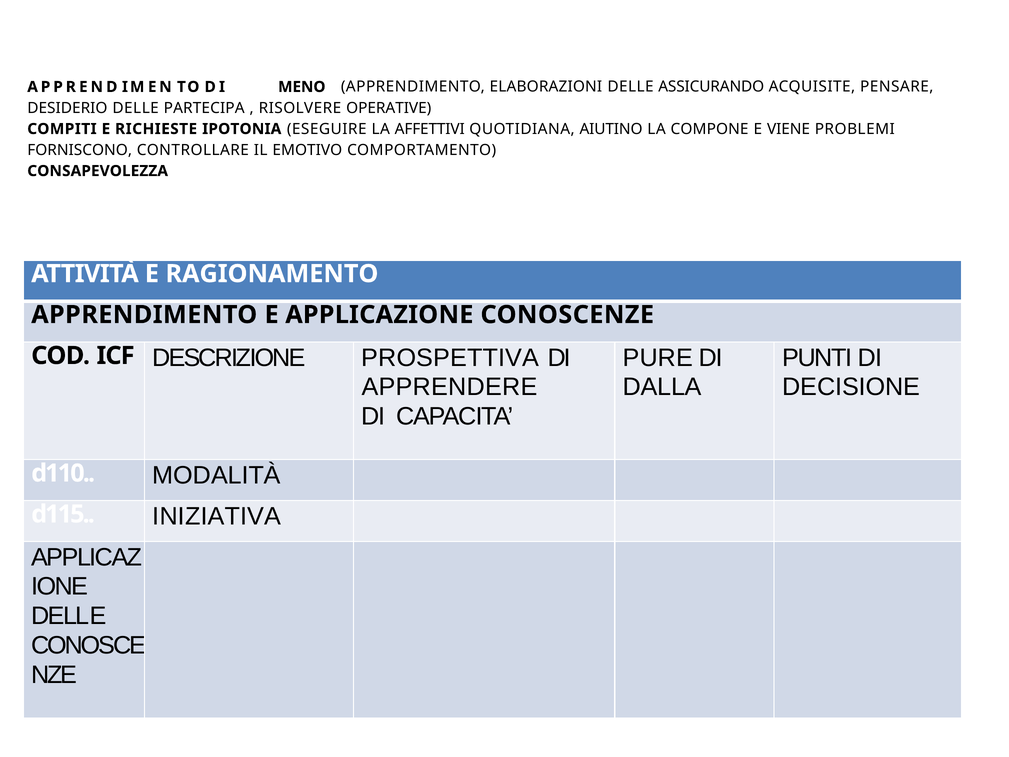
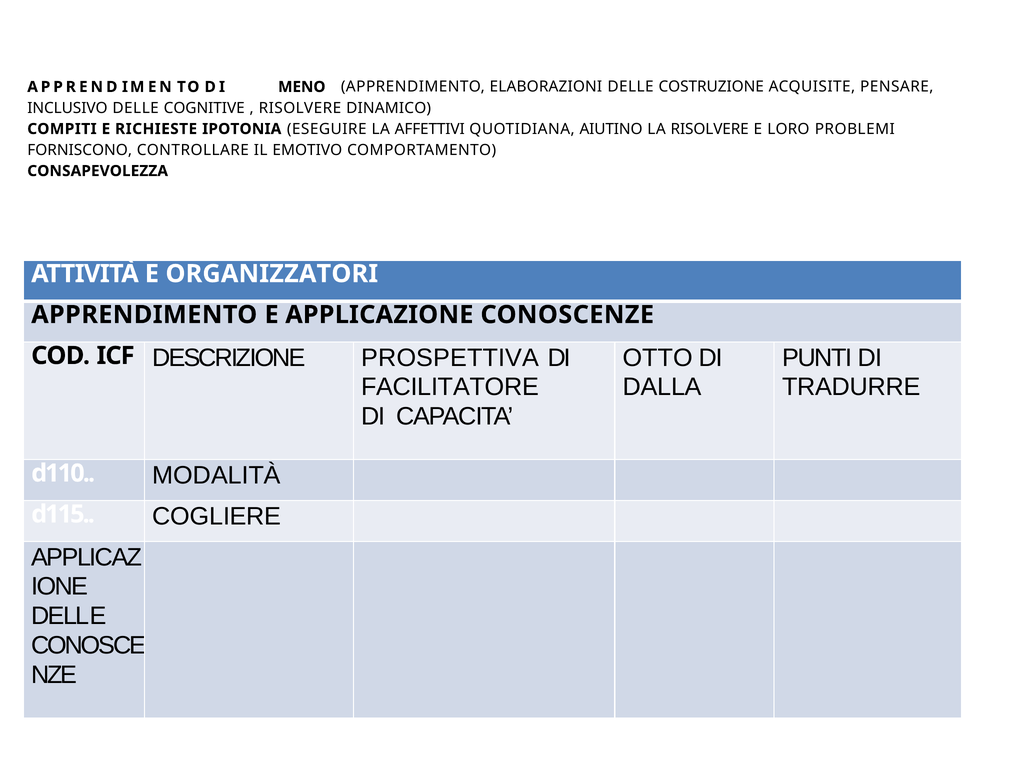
ASSICURANDO: ASSICURANDO -> COSTRUZIONE
DESIDERIO: DESIDERIO -> INCLUSIVO
PARTECIPA: PARTECIPA -> COGNITIVE
OPERATIVE: OPERATIVE -> DINAMICO
LA COMPONE: COMPONE -> RISOLVERE
VIENE: VIENE -> LORO
RAGIONAMENTO: RAGIONAMENTO -> ORGANIZZATORI
PURE: PURE -> OTTO
APPRENDERE: APPRENDERE -> FACILITATORE
DECISIONE: DECISIONE -> TRADURRE
INIZIATIVA: INIZIATIVA -> COGLIERE
